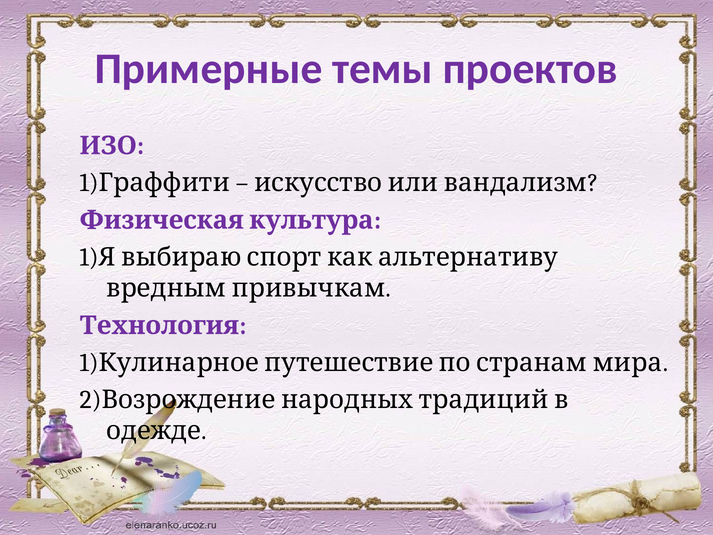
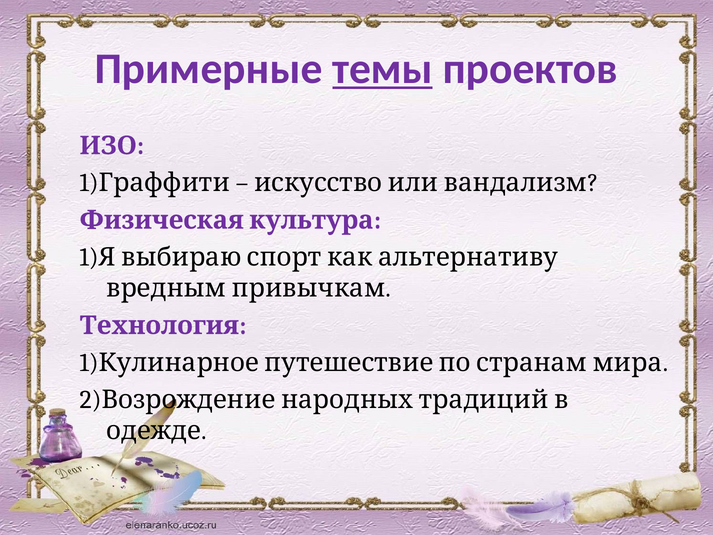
темы underline: none -> present
